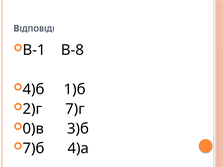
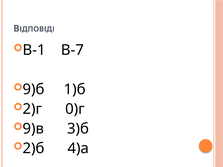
В-8: В-8 -> В-7
4)б: 4)б -> 9)б
7)г: 7)г -> 0)г
0)в: 0)в -> 9)в
7)б: 7)б -> 2)б
